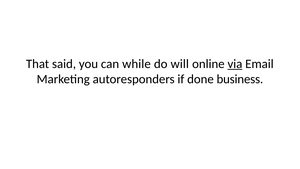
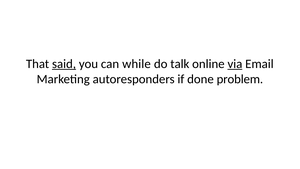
said underline: none -> present
will: will -> talk
business: business -> problem
